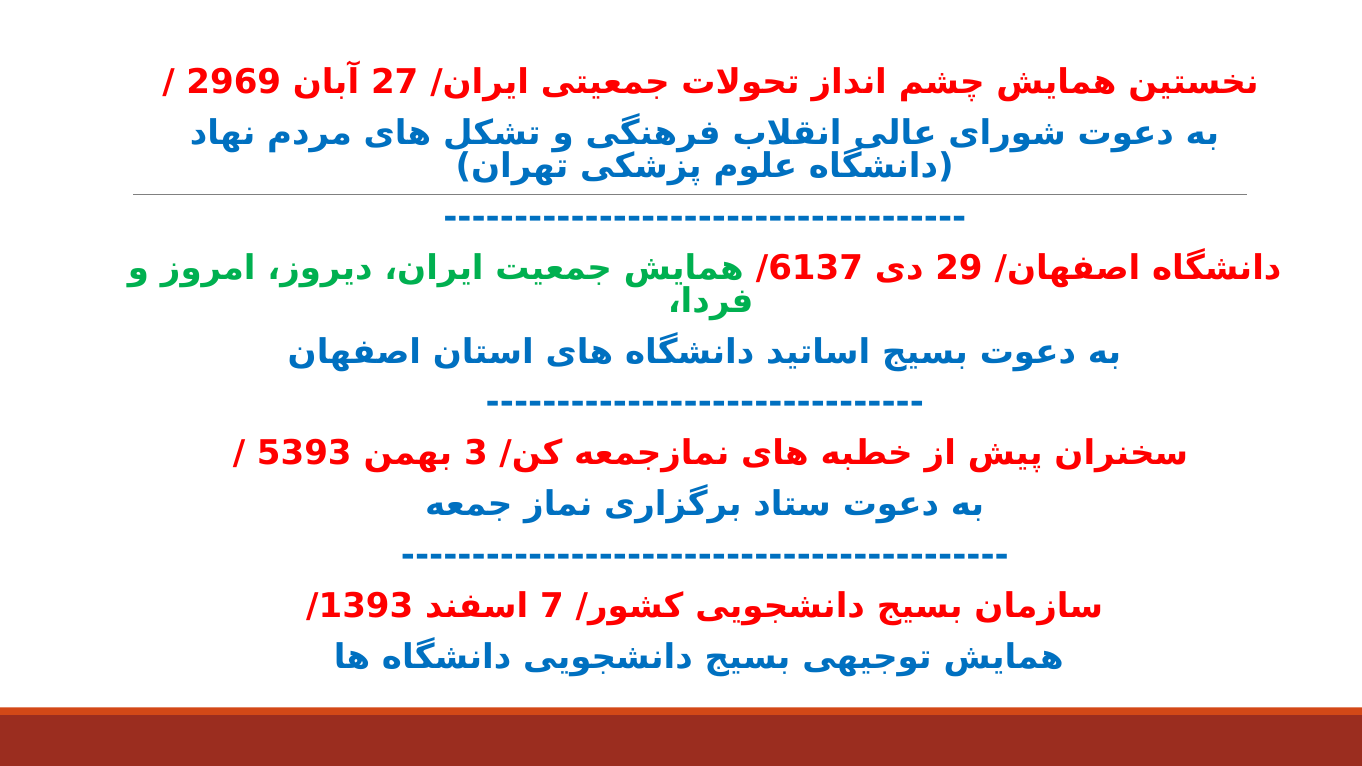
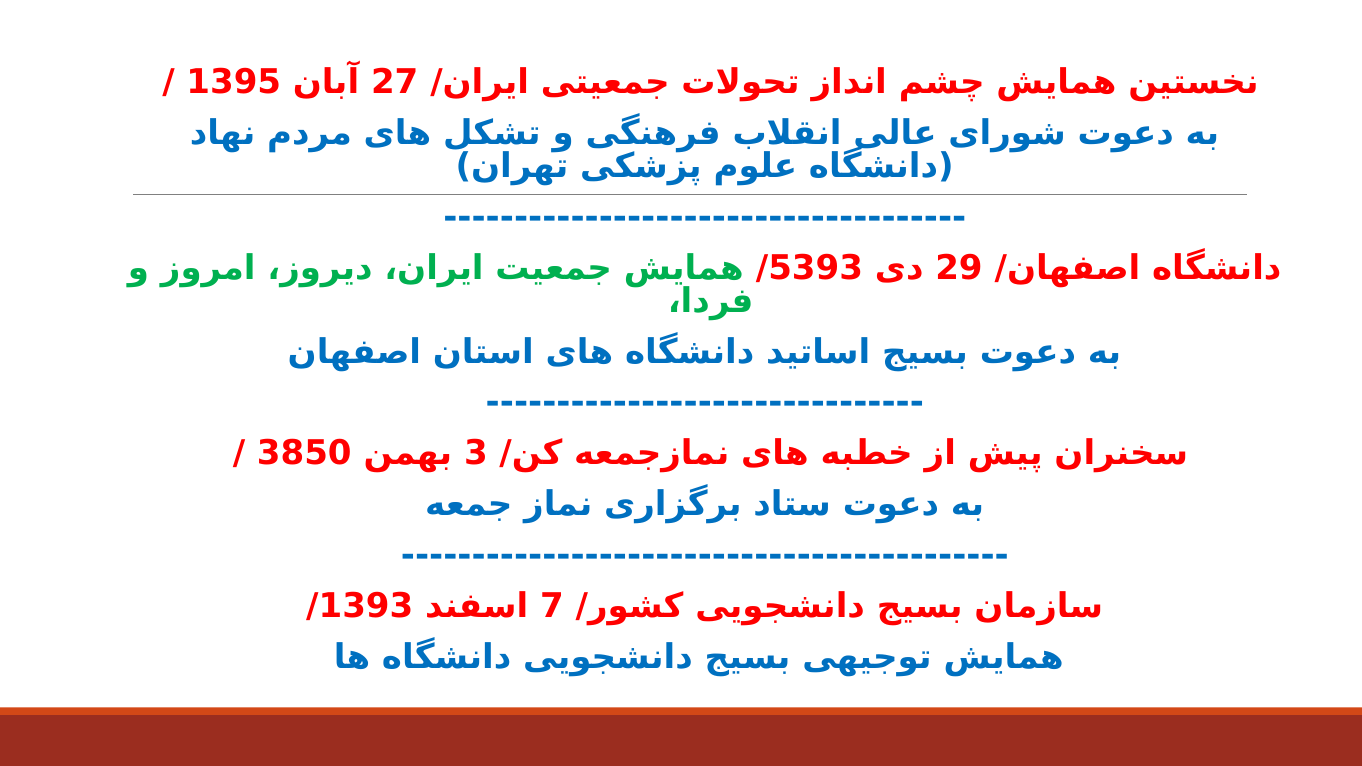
2969: 2969 -> 1395
6137: 6137 -> 5393
5393: 5393 -> 3850
